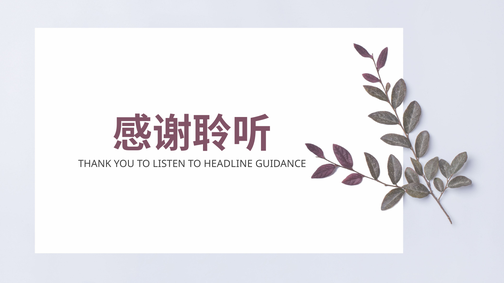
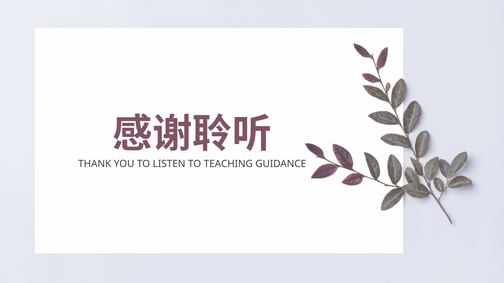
HEADLINE: HEADLINE -> TEACHING
